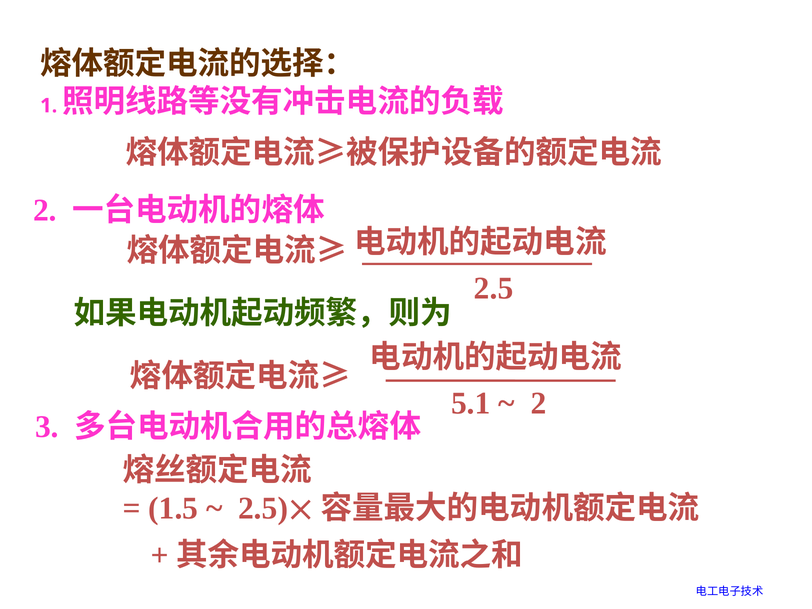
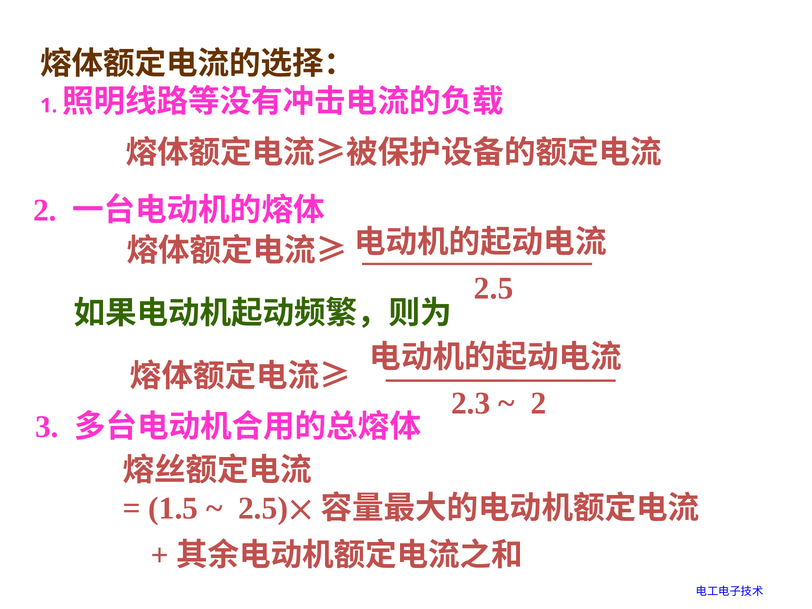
5.1: 5.1 -> 2.3
